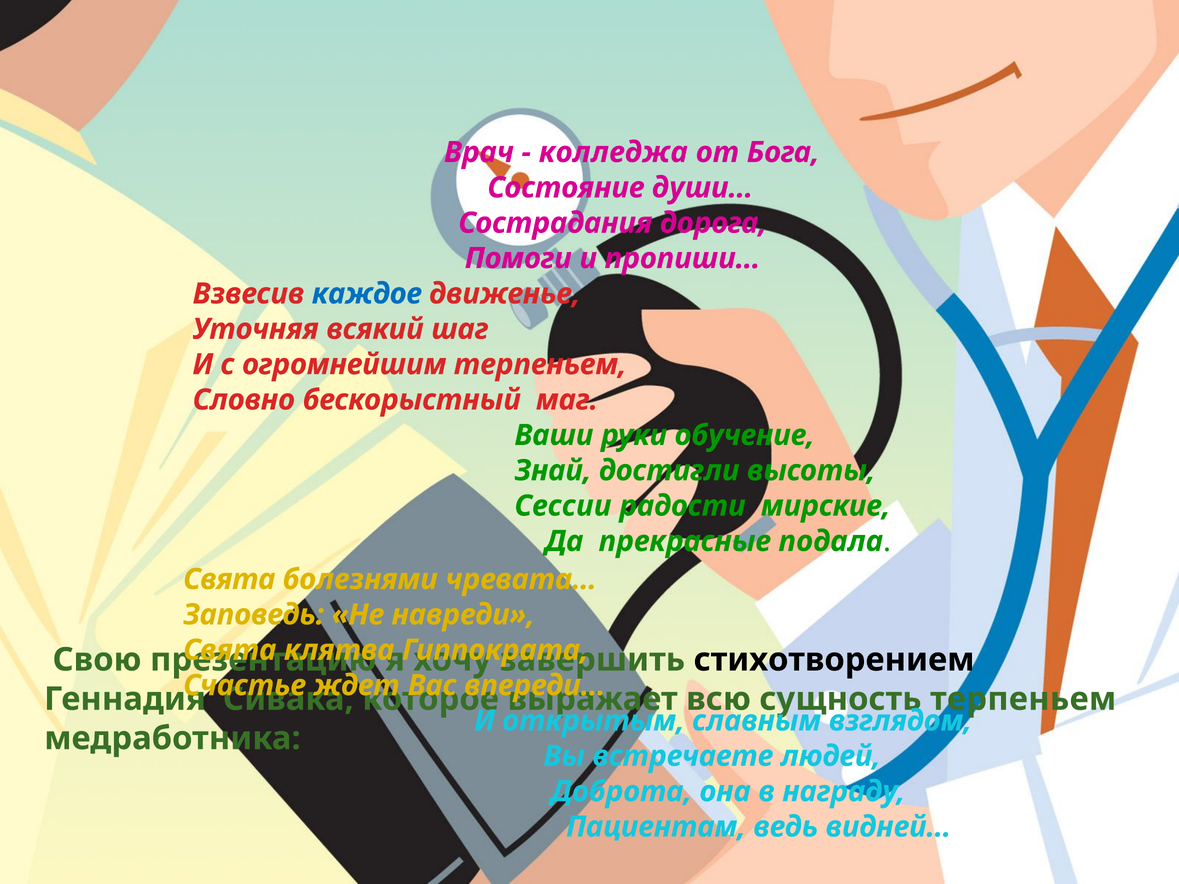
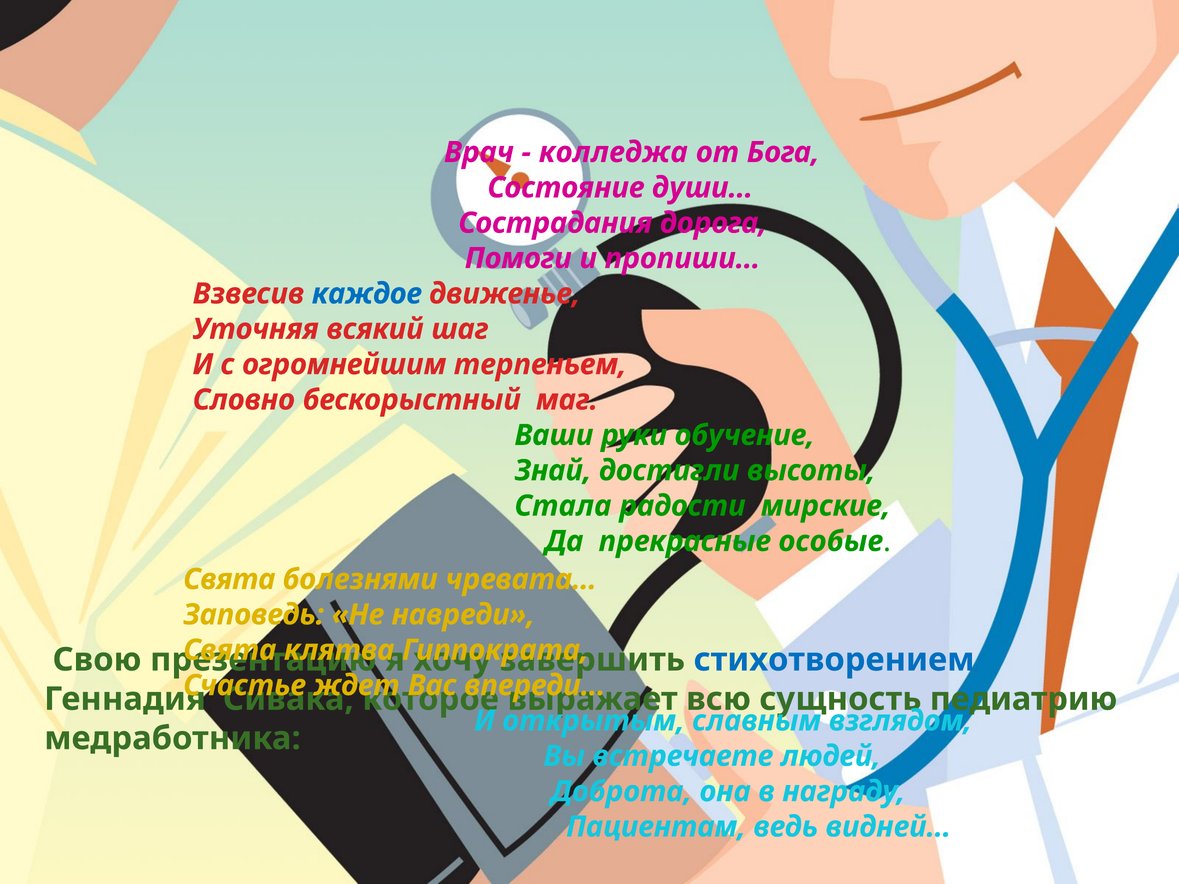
Сессии: Сессии -> Стала
подала: подала -> особые
стихотворением colour: black -> blue
сущность терпеньем: терпеньем -> педиатрию
